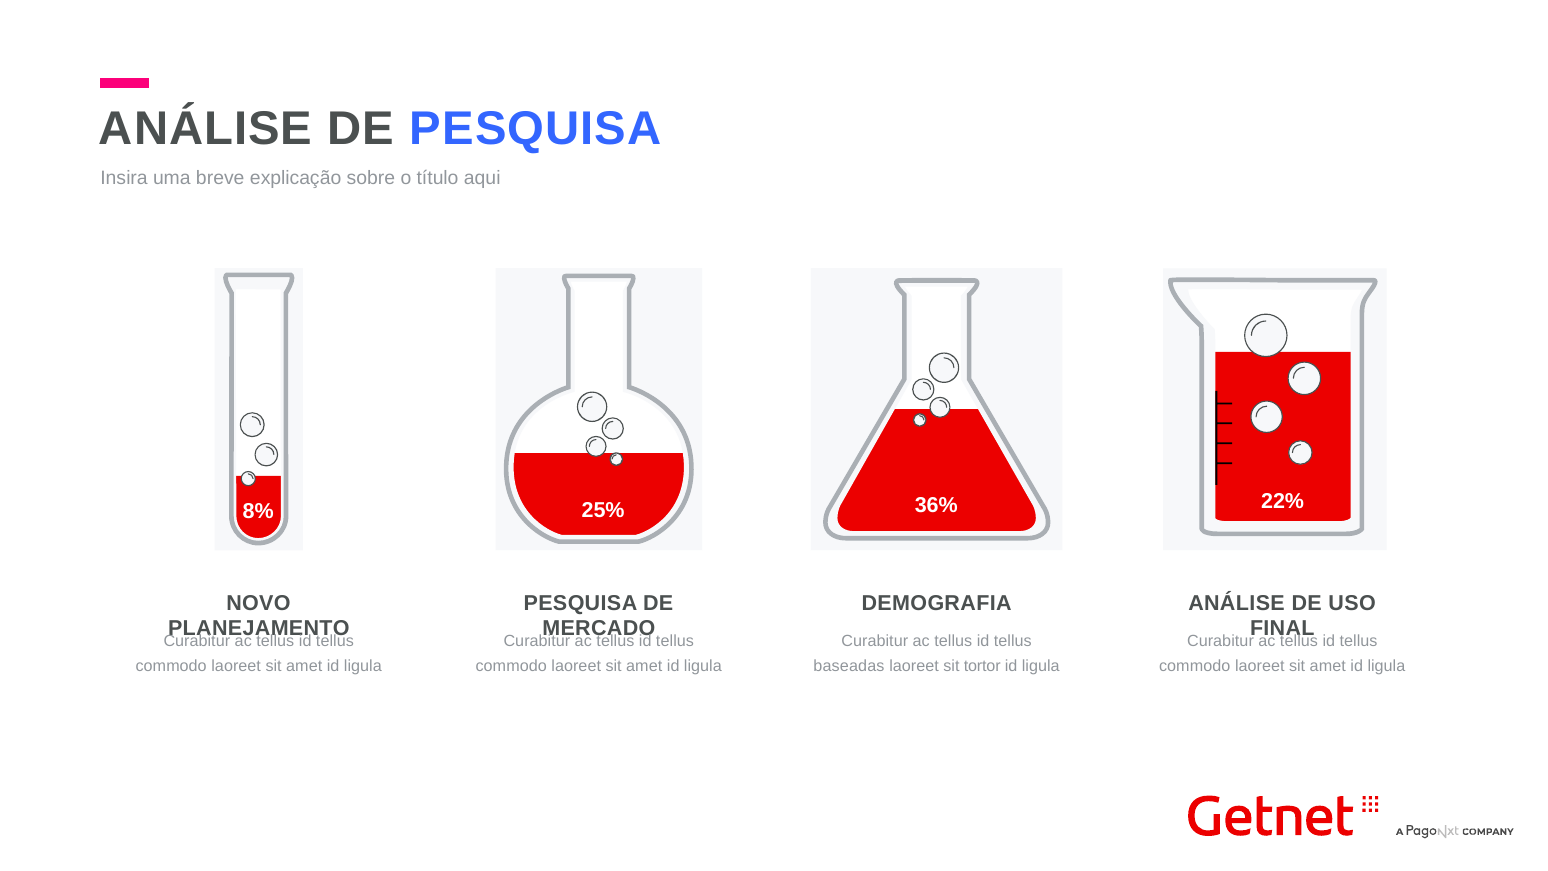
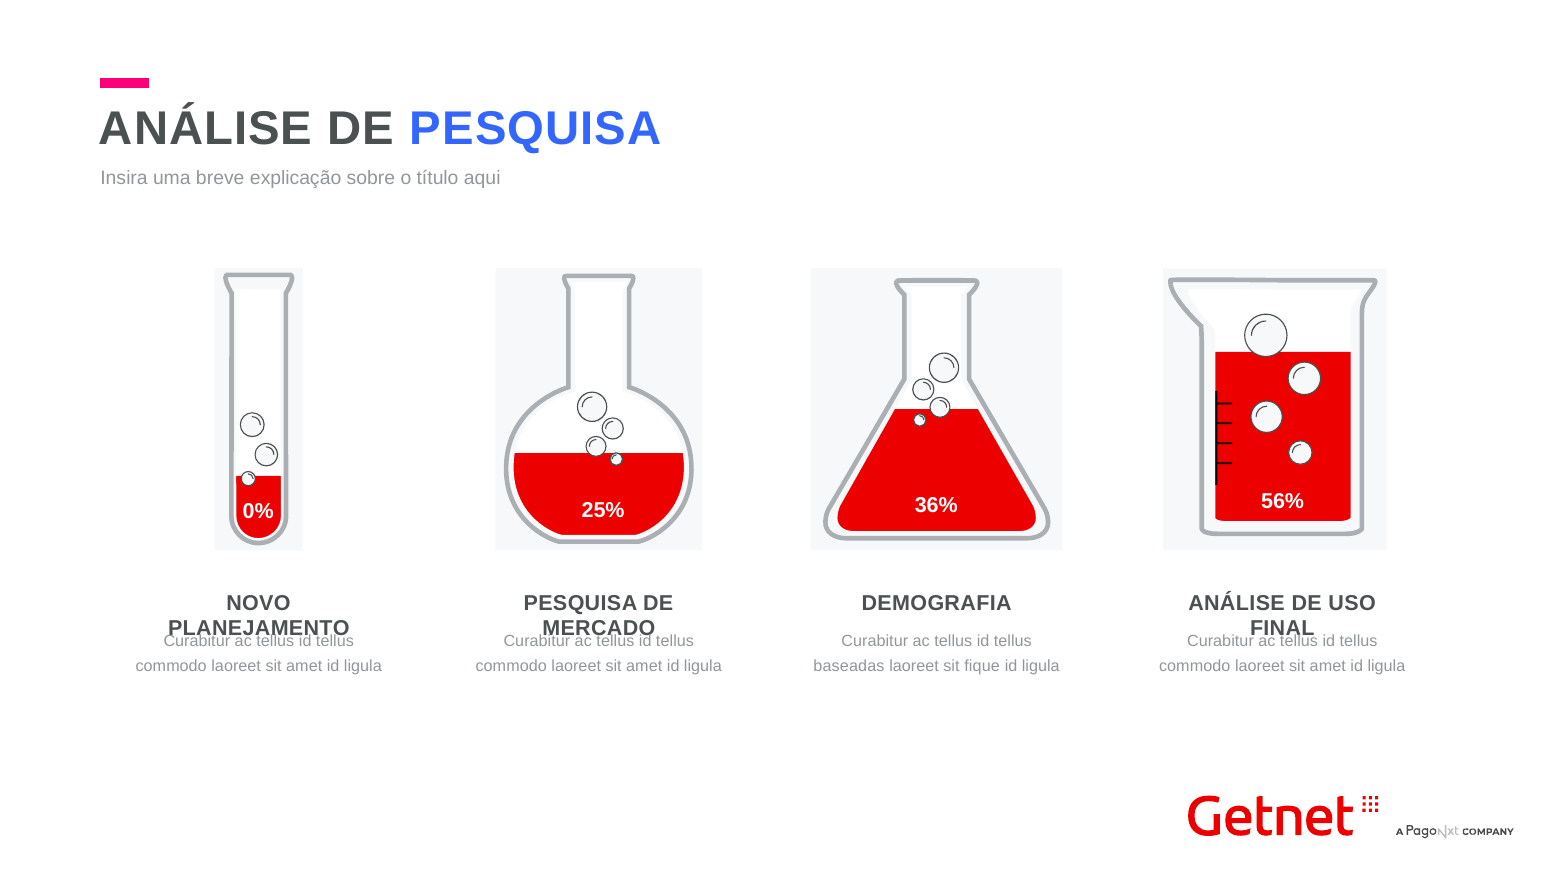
22%: 22% -> 56%
8%: 8% -> 0%
tortor: tortor -> fique
